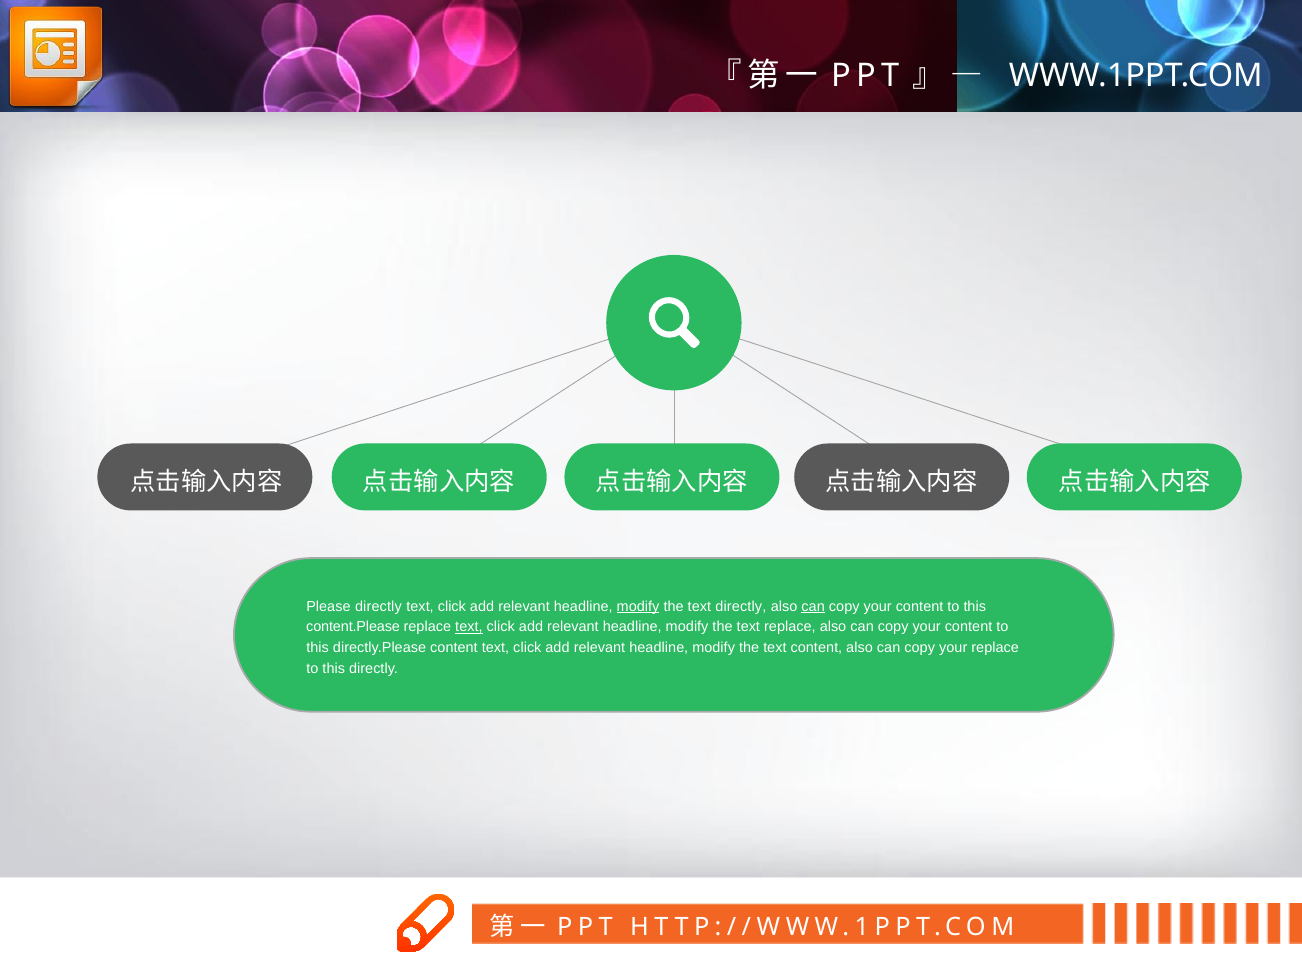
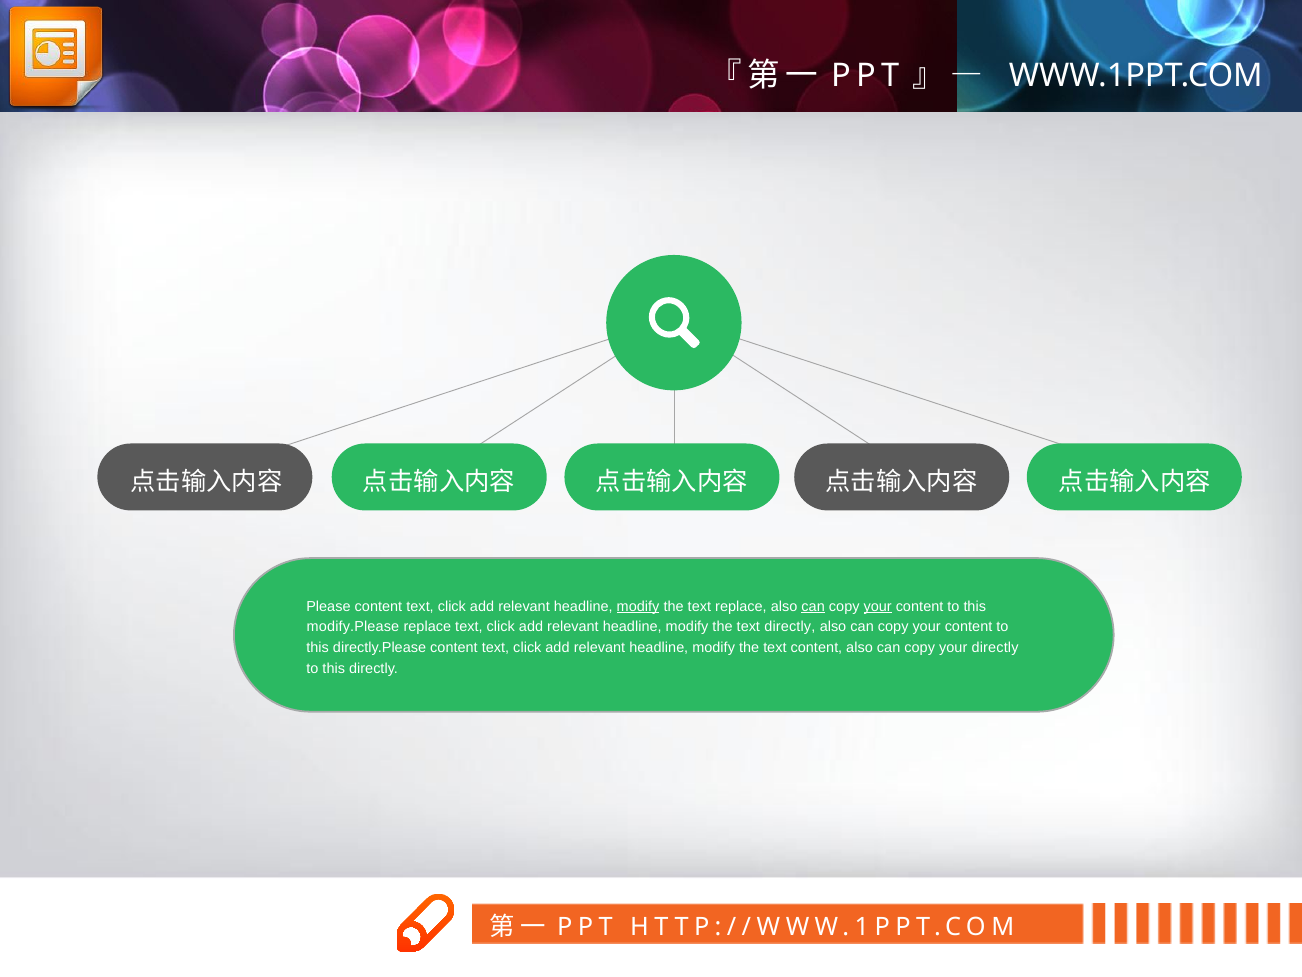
Please directly: directly -> content
text directly: directly -> replace
your at (878, 606) underline: none -> present
content.Please: content.Please -> modify.Please
text at (469, 627) underline: present -> none
text replace: replace -> directly
your replace: replace -> directly
